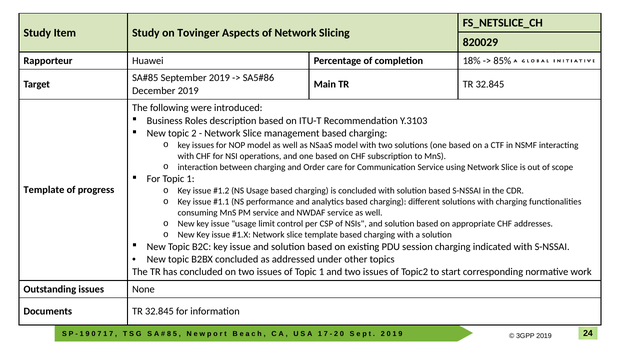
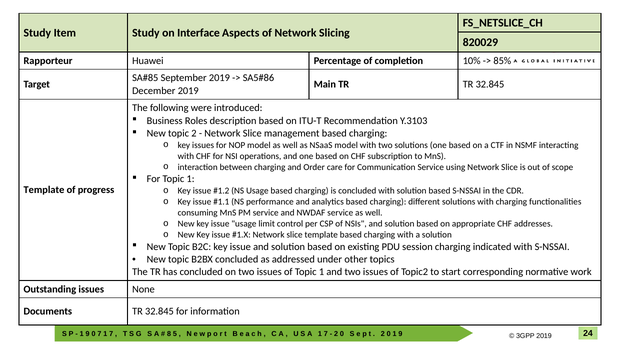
Tovinger: Tovinger -> Interface
18%: 18% -> 10%
